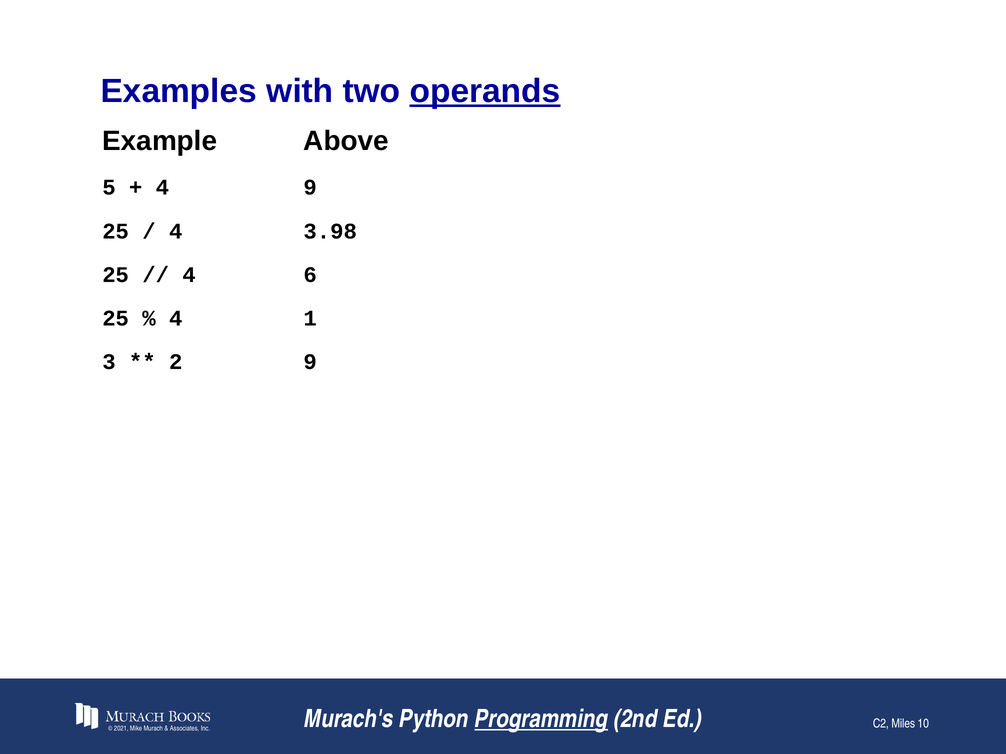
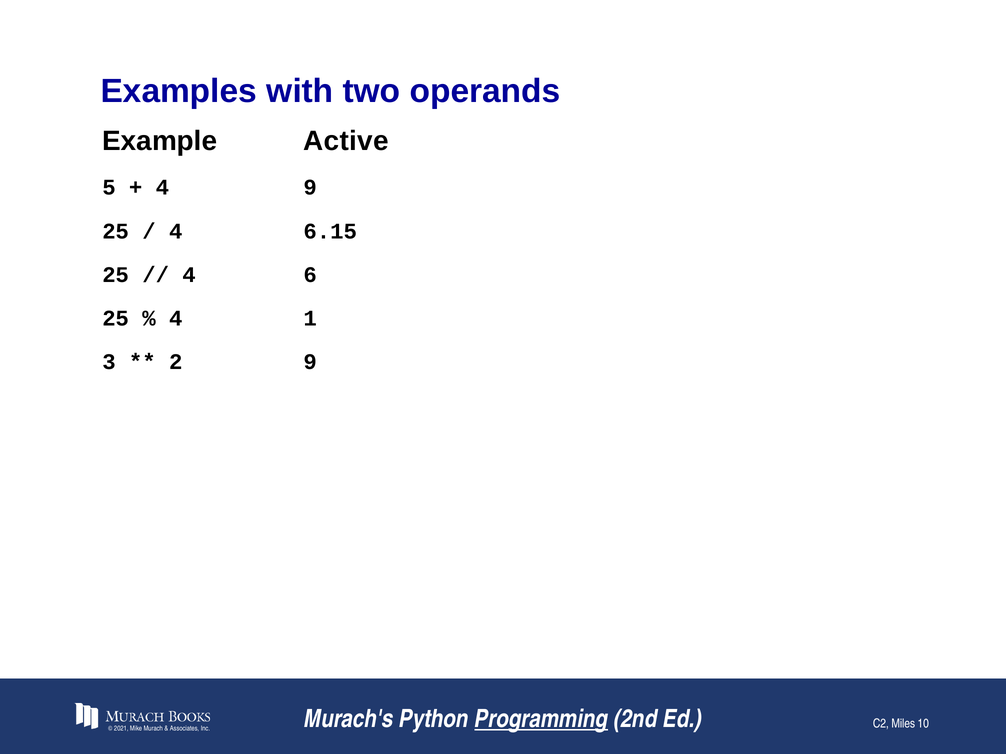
operands underline: present -> none
Above: Above -> Active
3.98: 3.98 -> 6.15
